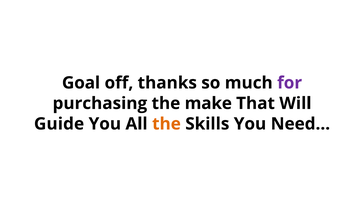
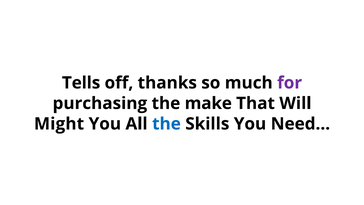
Goal: Goal -> Tells
Guide: Guide -> Might
the at (166, 124) colour: orange -> blue
